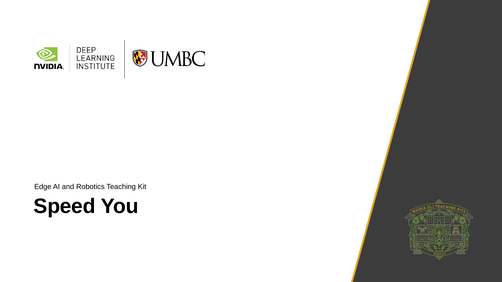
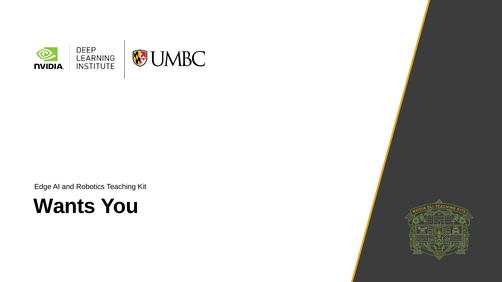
Speed: Speed -> Wants
